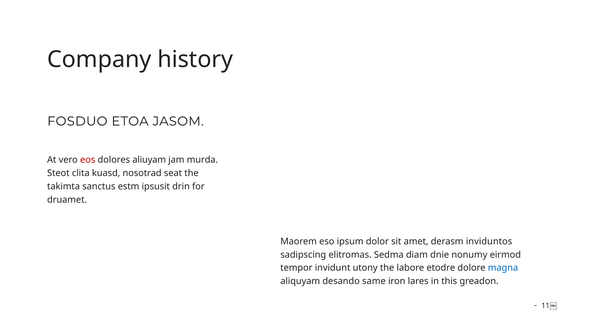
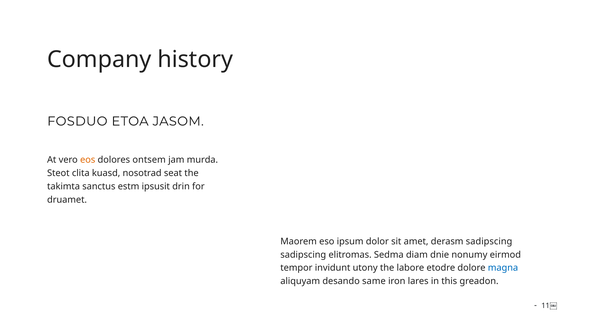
eos colour: red -> orange
aliuyam: aliuyam -> ontsem
derasm inviduntos: inviduntos -> sadipscing
